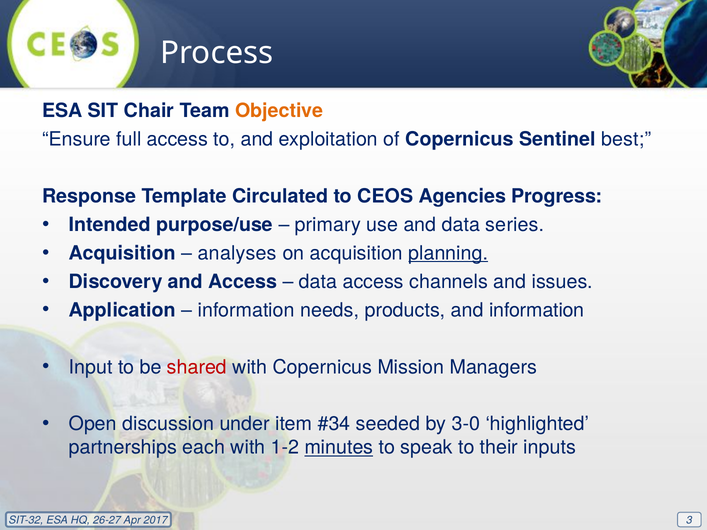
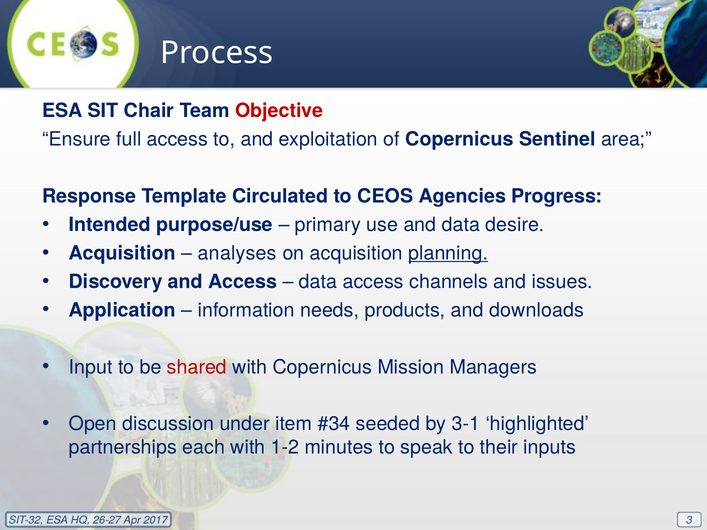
Objective colour: orange -> red
best: best -> area
series: series -> desire
and information: information -> downloads
3-0: 3-0 -> 3-1
minutes underline: present -> none
